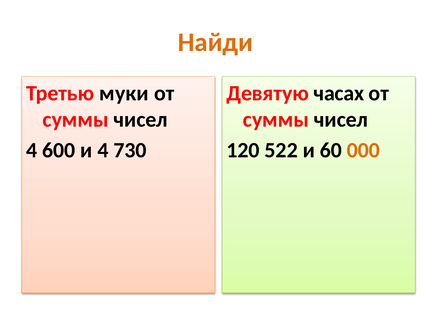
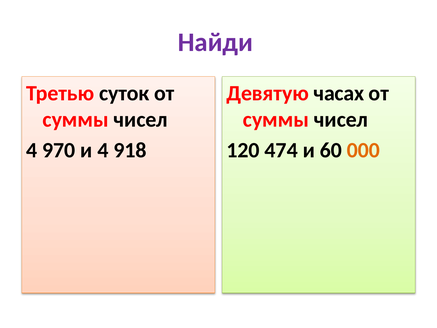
Найди colour: orange -> purple
муки: муки -> суток
600: 600 -> 970
730: 730 -> 918
522: 522 -> 474
